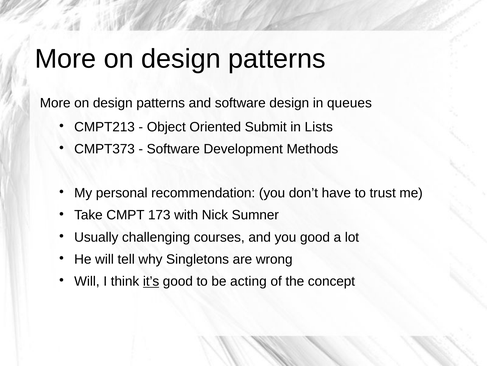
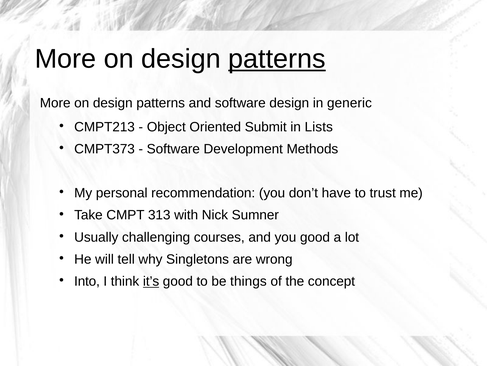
patterns at (277, 59) underline: none -> present
queues: queues -> generic
173: 173 -> 313
Will at (87, 281): Will -> Into
acting: acting -> things
